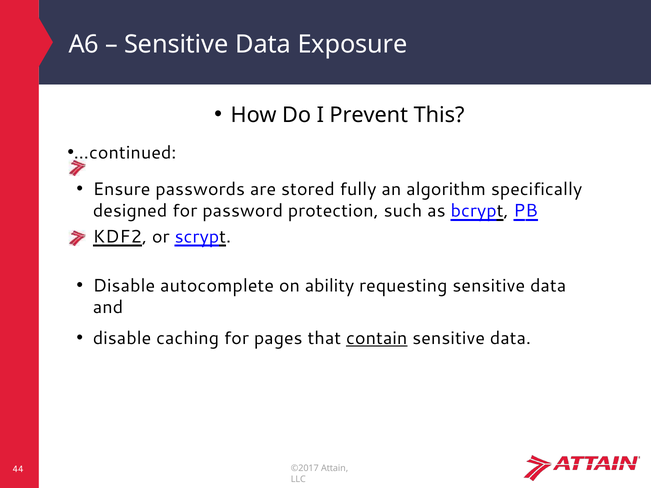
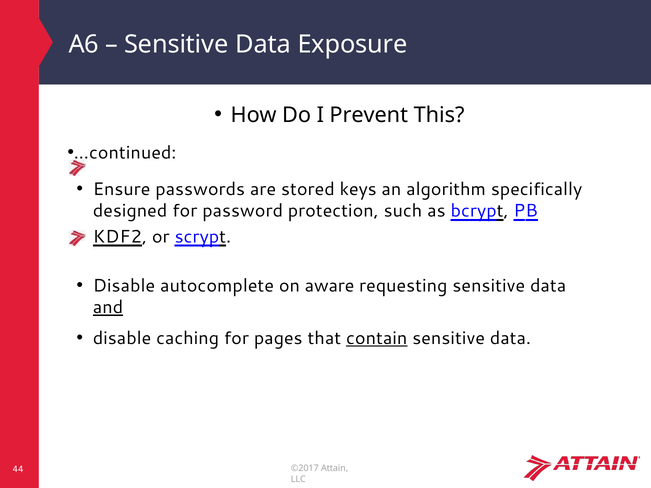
fully: fully -> keys
ability: ability -> aware
and underline: none -> present
